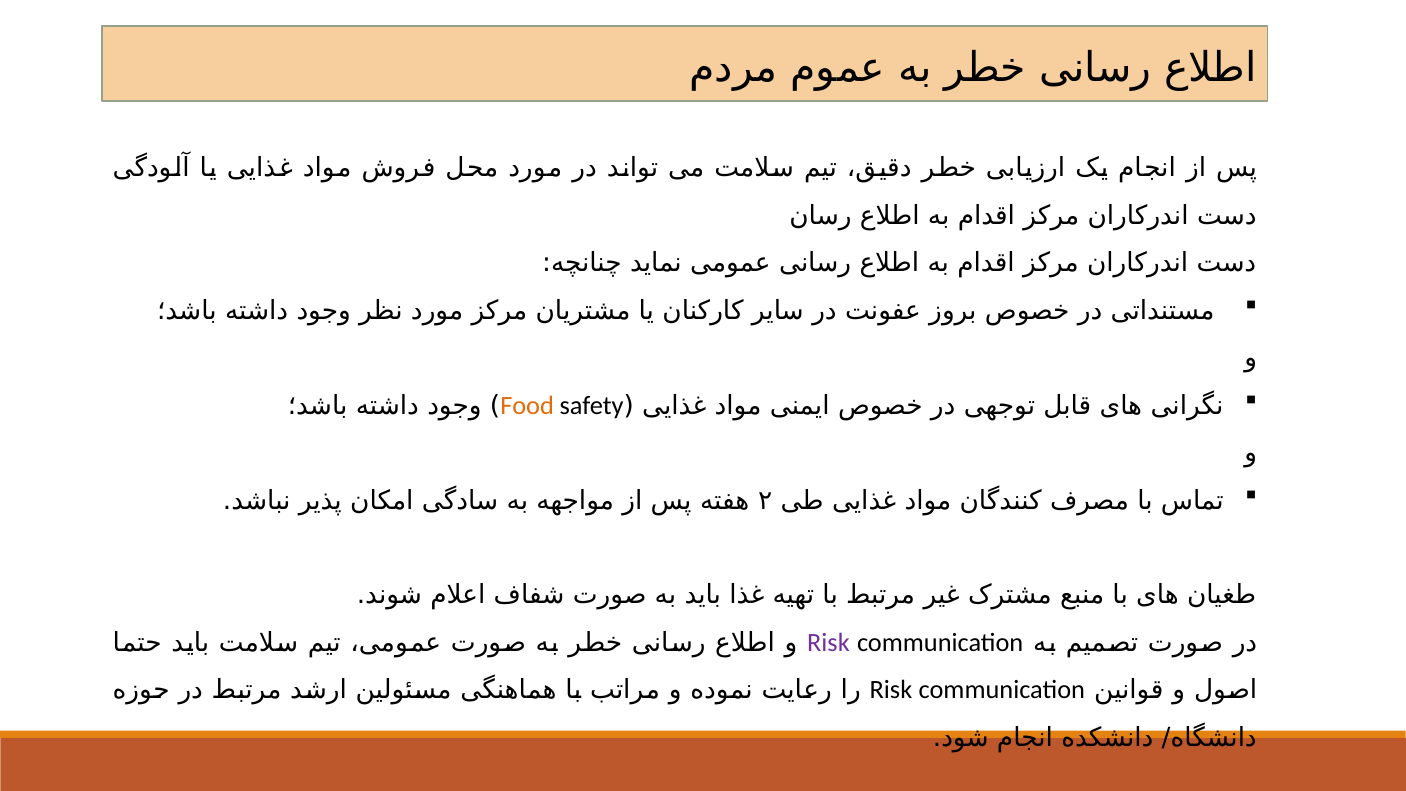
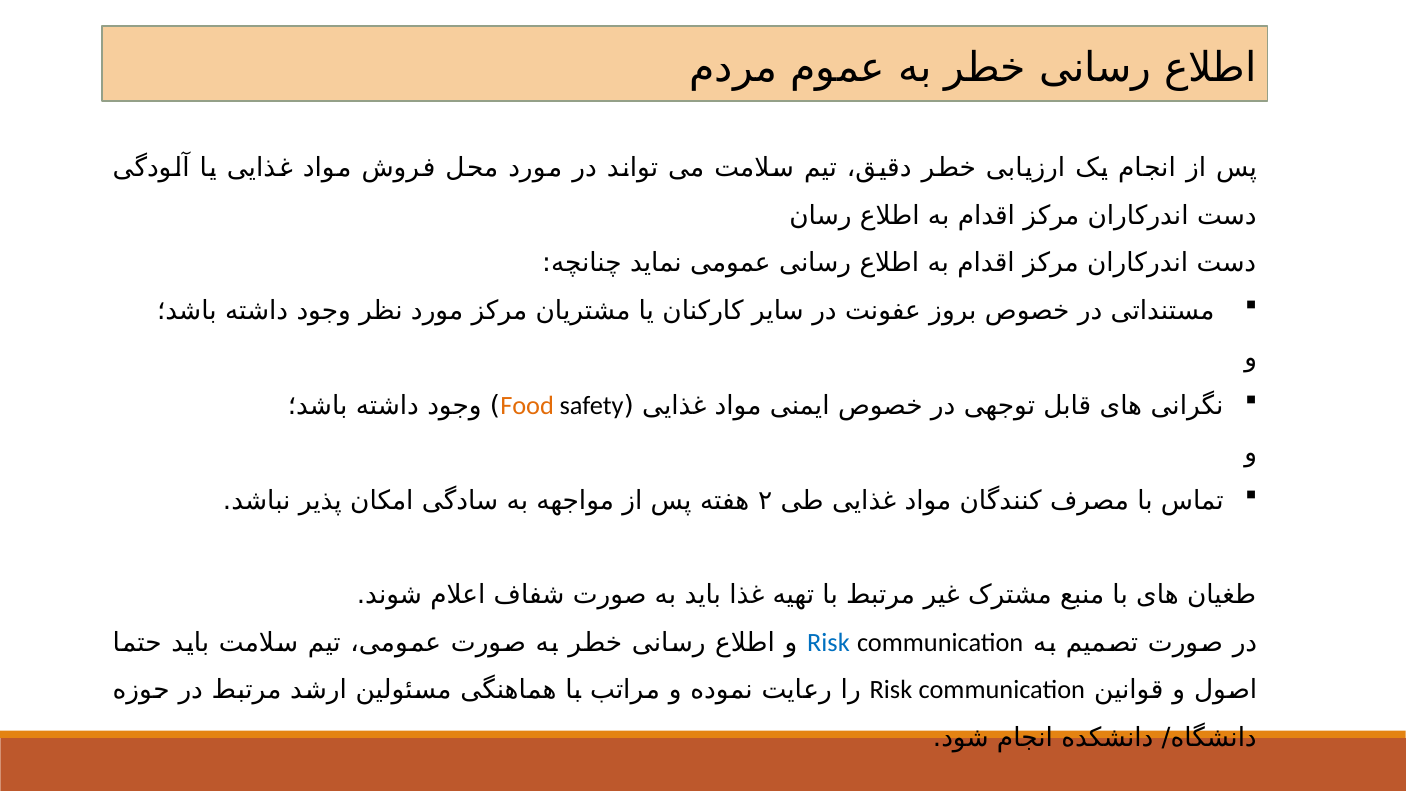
Risk at (828, 643) colour: purple -> blue
